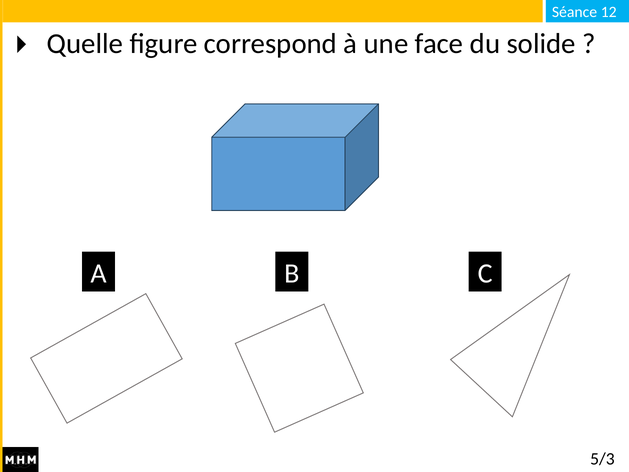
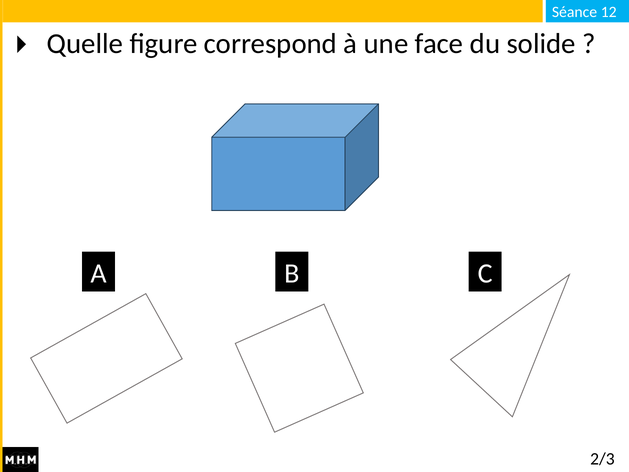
5/3: 5/3 -> 2/3
